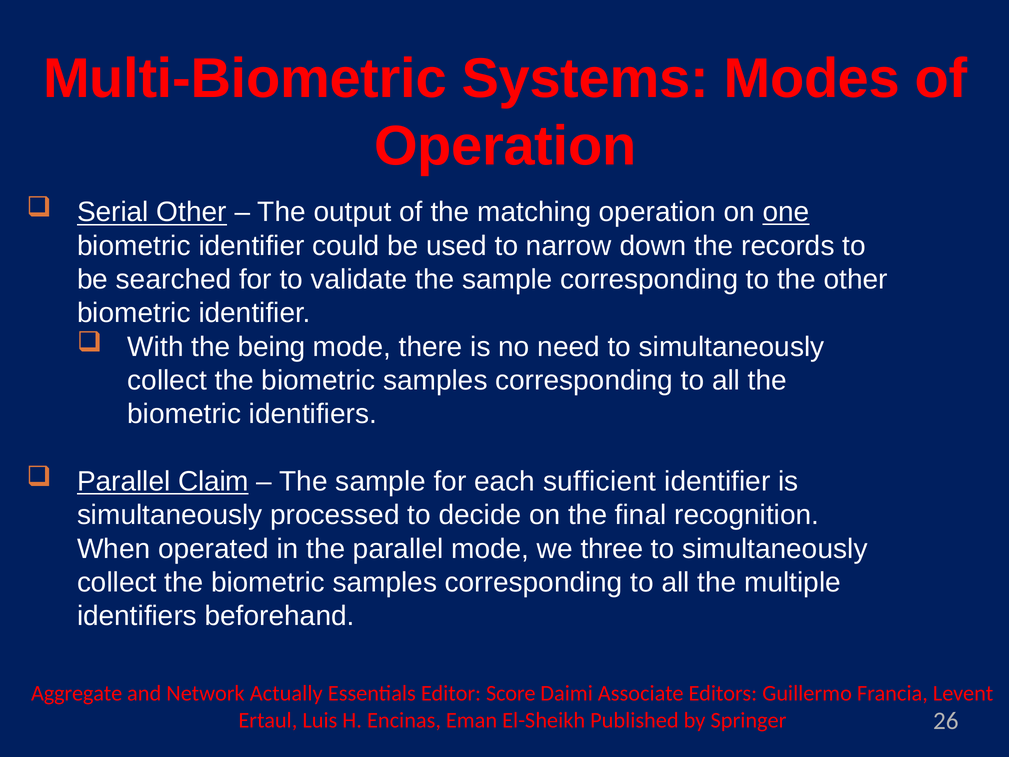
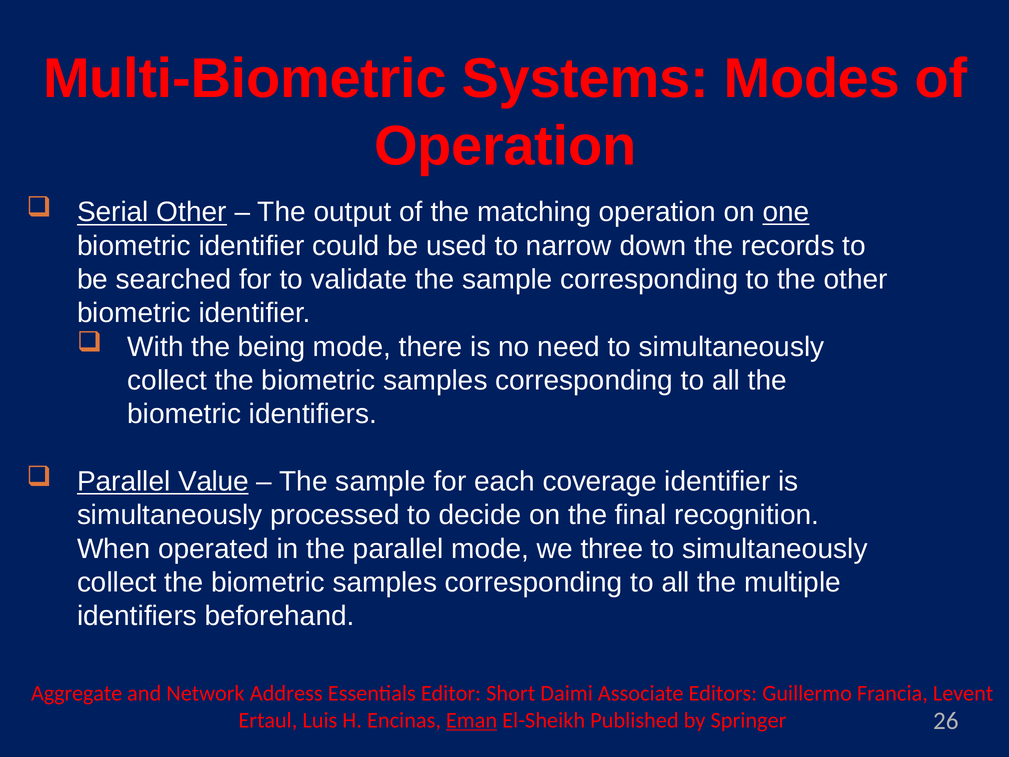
Claim: Claim -> Value
sufficient: sufficient -> coverage
Actually: Actually -> Address
Score: Score -> Short
Eman underline: none -> present
